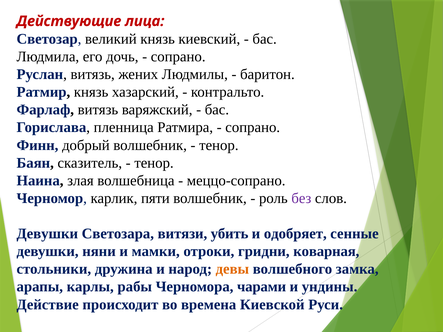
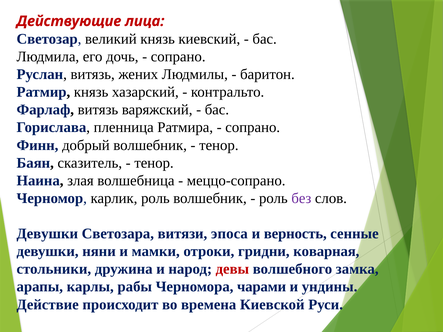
карлик пяти: пяти -> роль
убить: убить -> эпоса
одобряет: одобряет -> верность
девы colour: orange -> red
